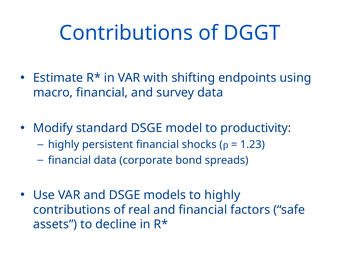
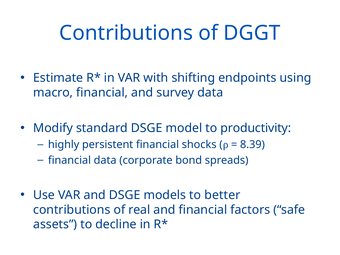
1.23: 1.23 -> 8.39
to highly: highly -> better
